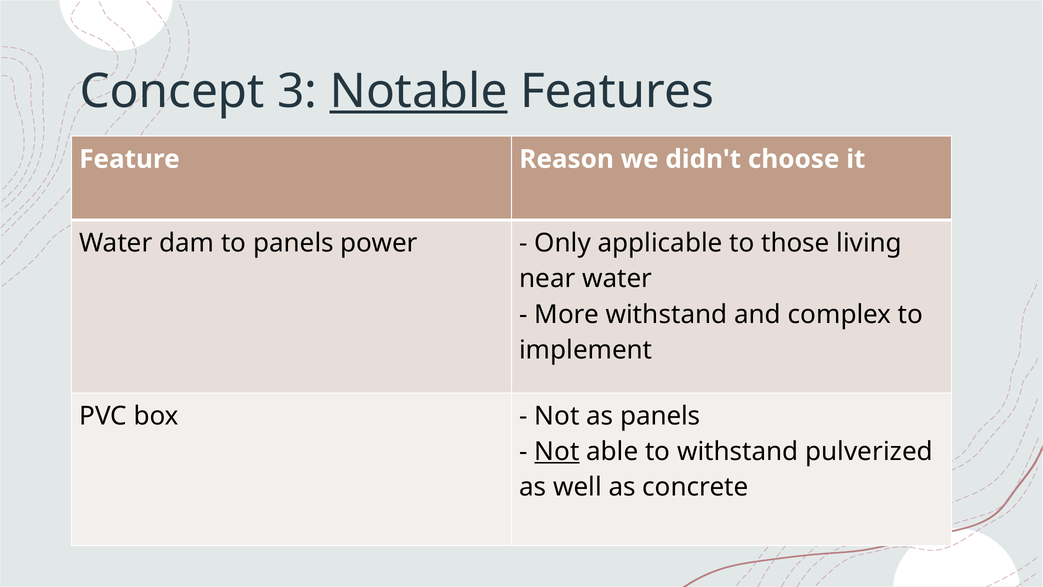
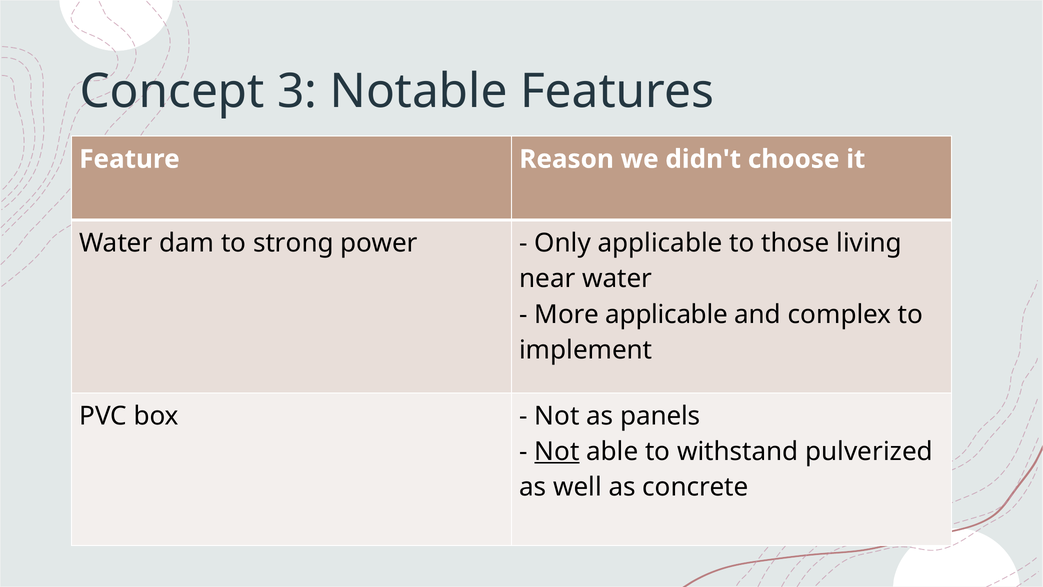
Notable underline: present -> none
to panels: panels -> strong
More withstand: withstand -> applicable
